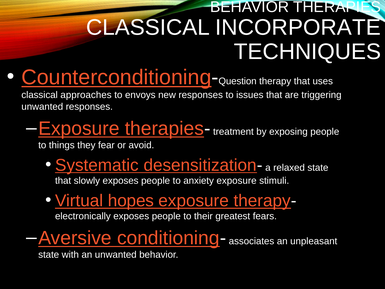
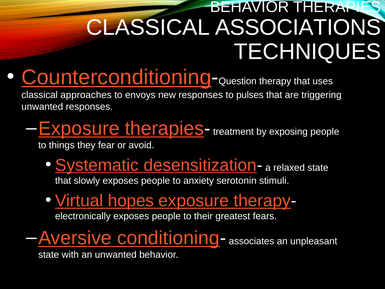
INCORPORATE: INCORPORATE -> ASSOCIATIONS
issues: issues -> pulses
anxiety exposure: exposure -> serotonin
